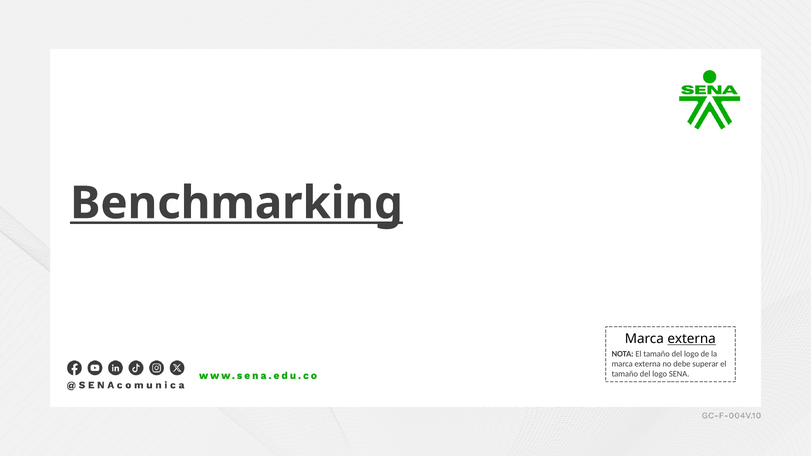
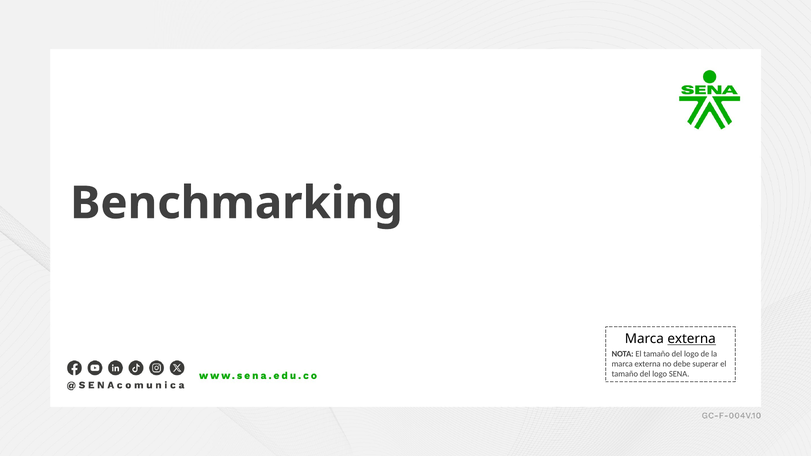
Benchmarking underline: present -> none
